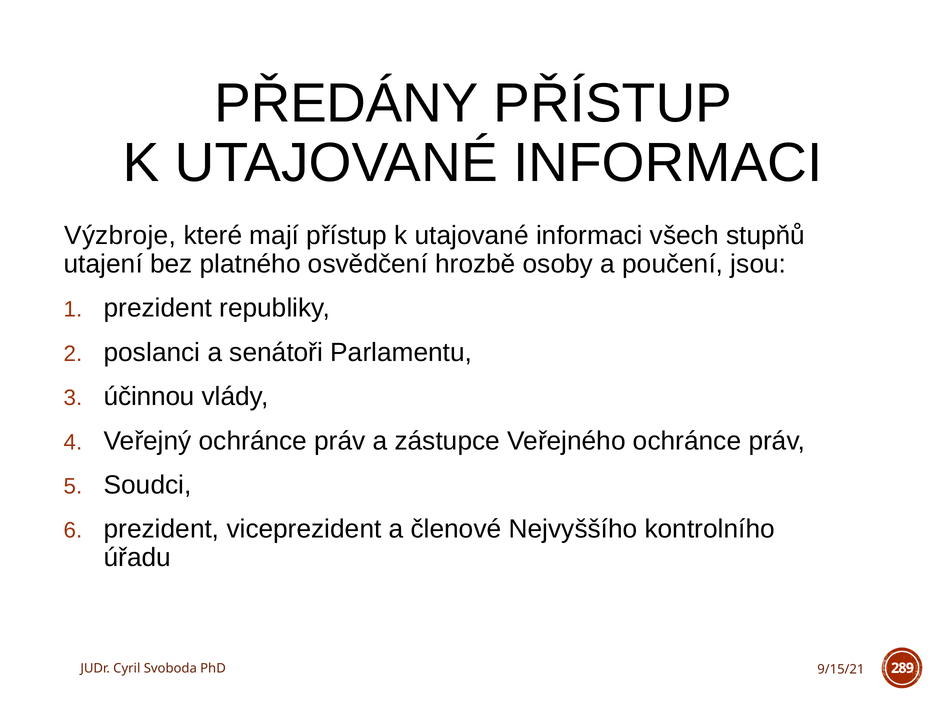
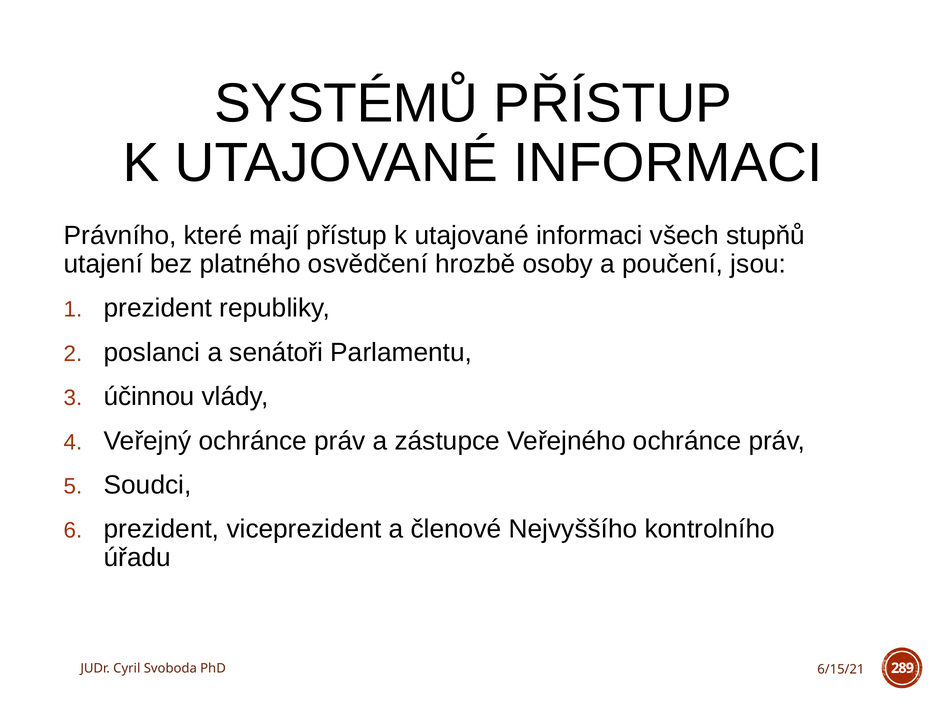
PŘEDÁNY: PŘEDÁNY -> SYSTÉMŮ
Výzbroje: Výzbroje -> Právního
9/15/21: 9/15/21 -> 6/15/21
